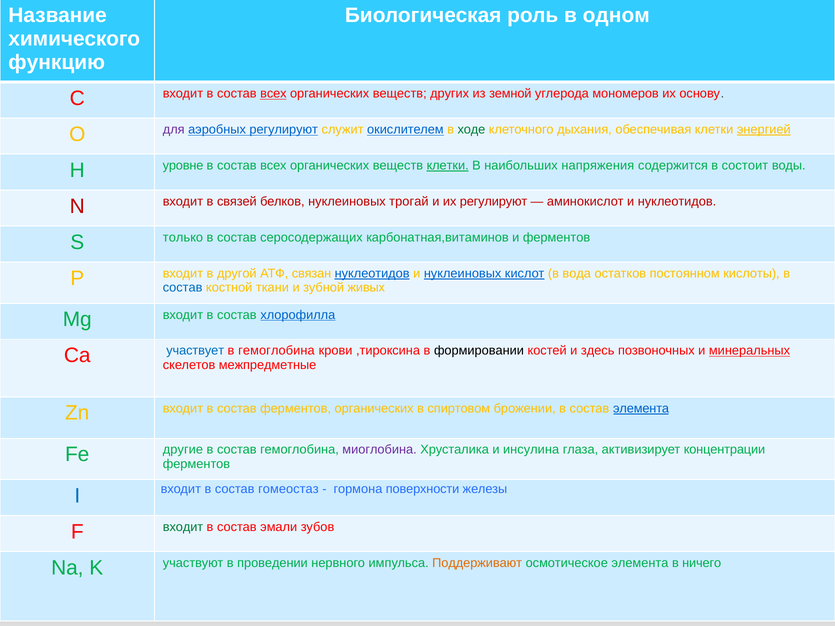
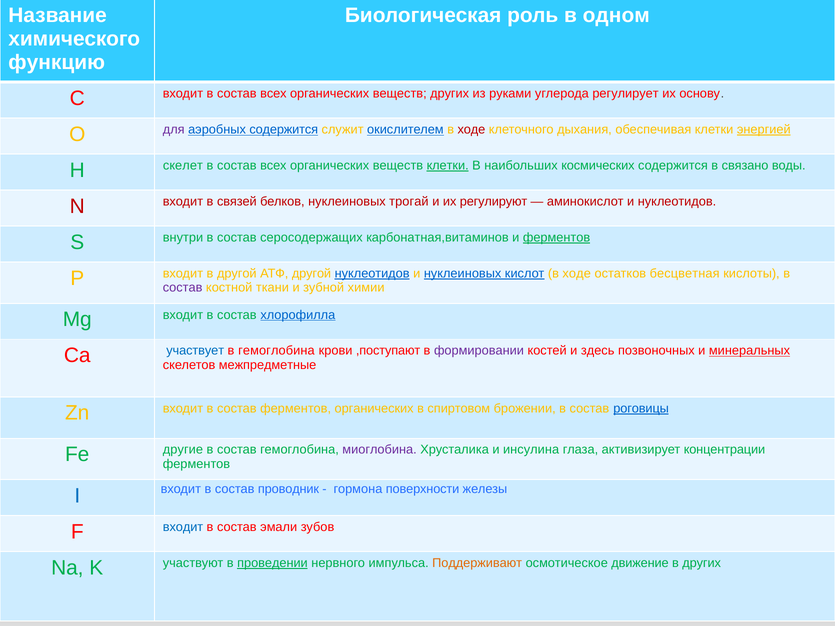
всех at (273, 94) underline: present -> none
земной: земной -> руками
мономеров: мономеров -> регулирует
аэробных регулируют: регулируют -> содержится
ходе at (471, 130) colour: green -> red
уровне: уровне -> скелет
напряжения: напряжения -> космических
состоит: состоит -> связано
только: только -> внутри
ферментов at (557, 238) underline: none -> present
АТФ связан: связан -> другой
кислот в вода: вода -> ходе
постоянном: постоянном -> бесцветная
состав at (183, 288) colour: blue -> purple
живых: живых -> химии
,тироксина: ,тироксина -> ,поступают
формировании colour: black -> purple
состав элемента: элемента -> роговицы
гомеостаз: гомеостаз -> проводник
входит at (183, 527) colour: green -> blue
проведении underline: none -> present
осмотическое элемента: элемента -> движение
в ничего: ничего -> других
